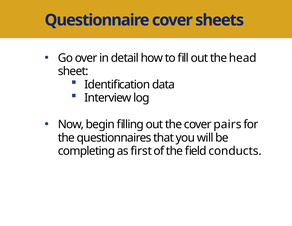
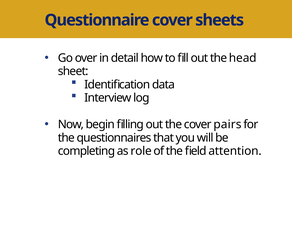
first: first -> role
conducts: conducts -> attention
